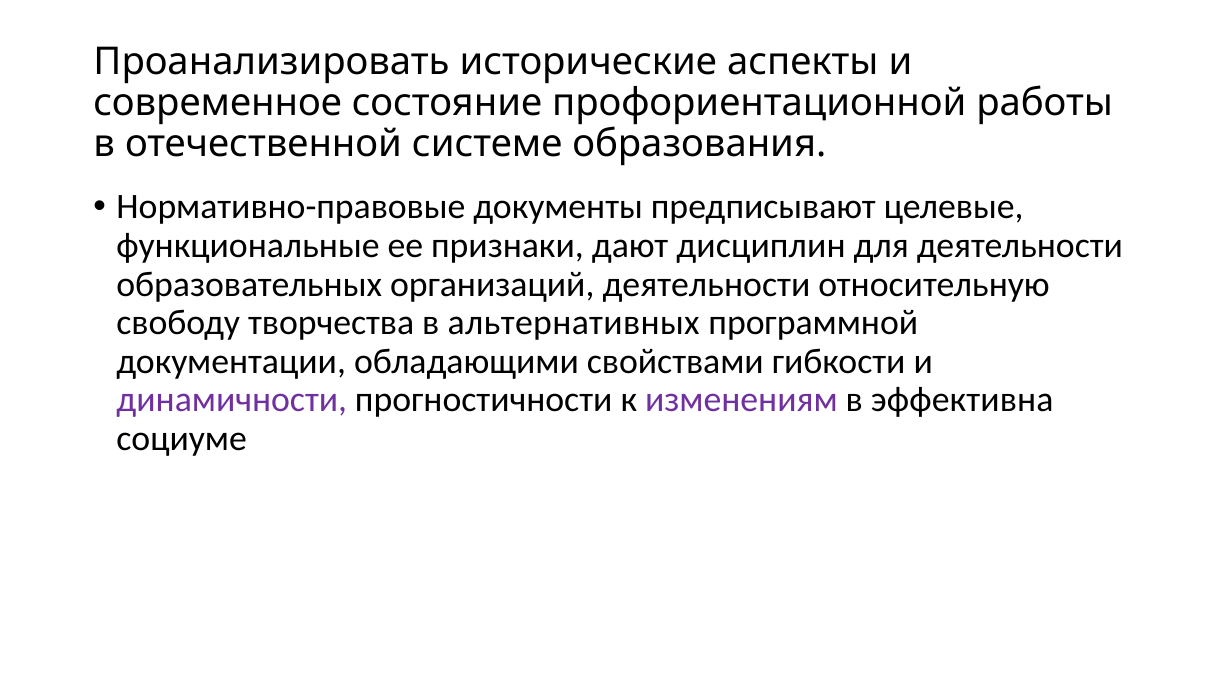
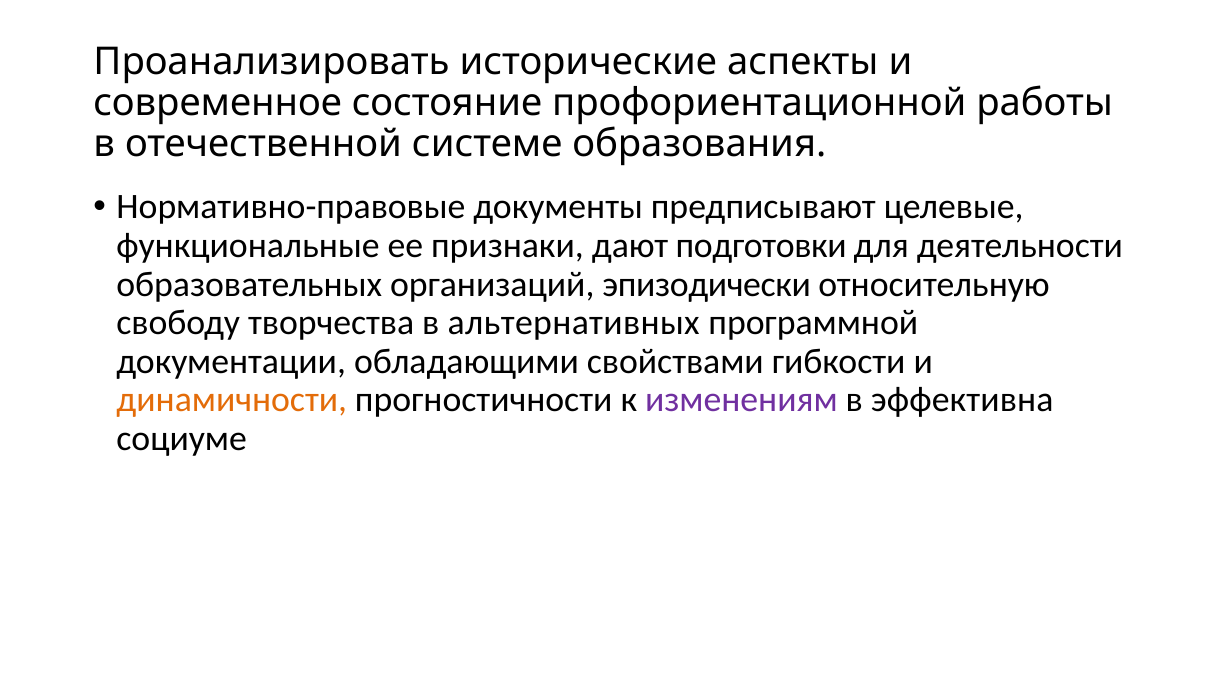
дисциплин: дисциплин -> подготовки
организаций деятельности: деятельности -> эпизодически
динамичности colour: purple -> orange
